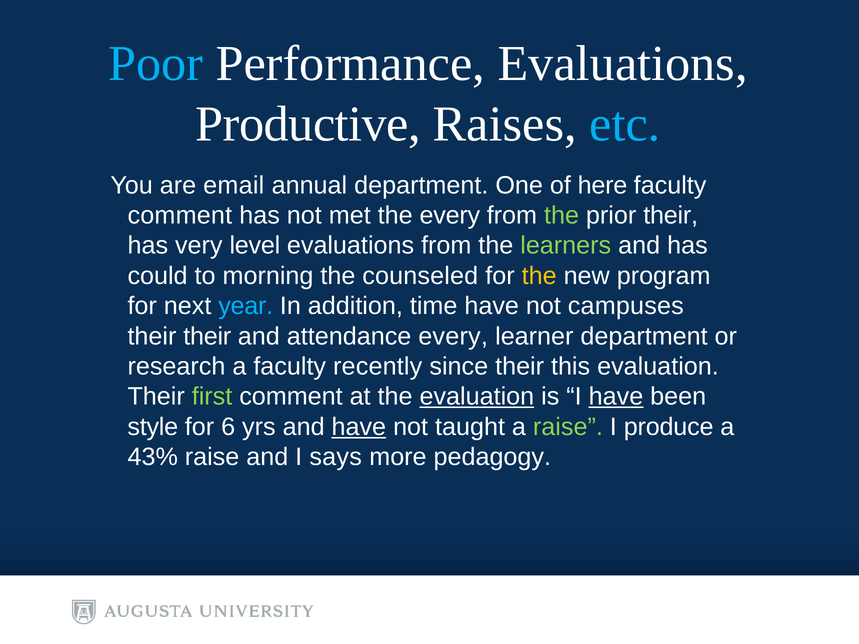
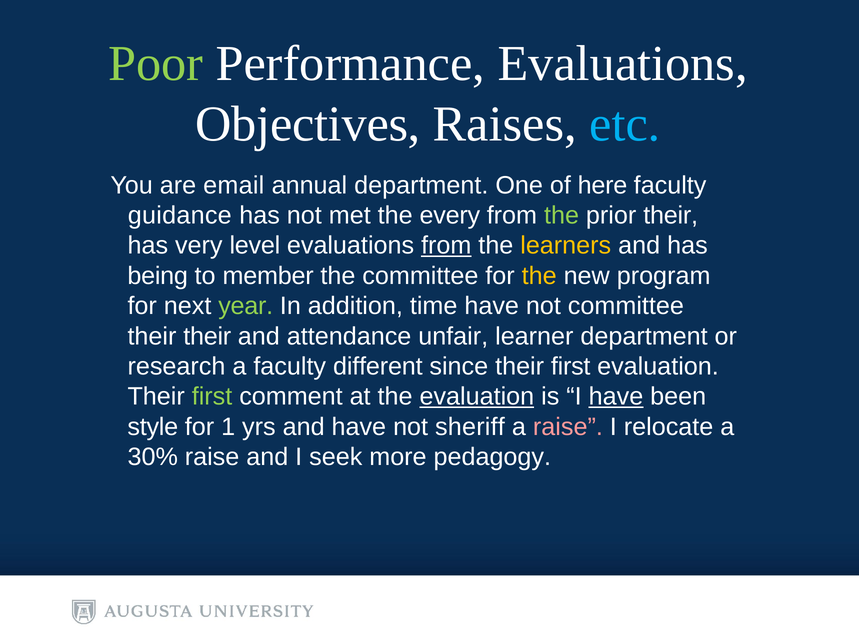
Poor colour: light blue -> light green
Productive: Productive -> Objectives
comment at (180, 216): comment -> guidance
from at (446, 246) underline: none -> present
learners colour: light green -> yellow
could: could -> being
morning: morning -> member
the counseled: counseled -> committee
year colour: light blue -> light green
not campuses: campuses -> committee
attendance every: every -> unfair
recently: recently -> different
since their this: this -> first
6: 6 -> 1
have at (359, 427) underline: present -> none
taught: taught -> sheriff
raise at (568, 427) colour: light green -> pink
produce: produce -> relocate
43%: 43% -> 30%
says: says -> seek
